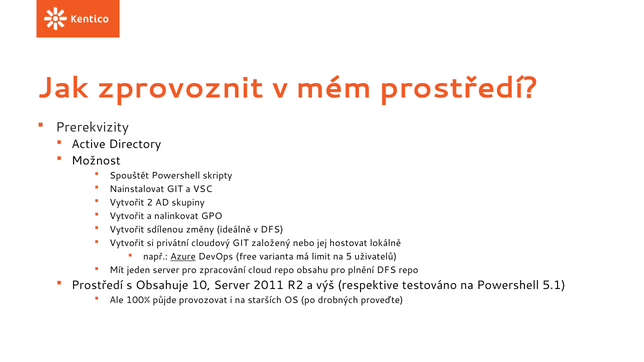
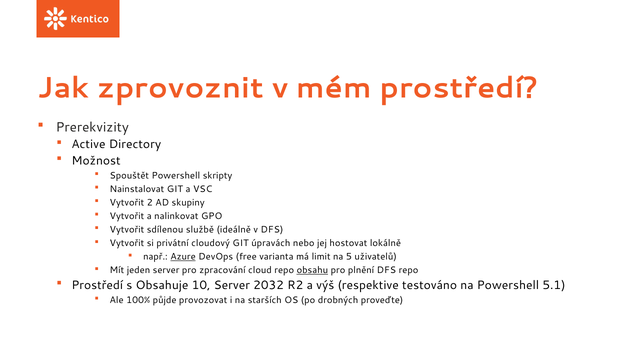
změny: změny -> službě
založený: založený -> úpravách
obsahu underline: none -> present
2011: 2011 -> 2032
